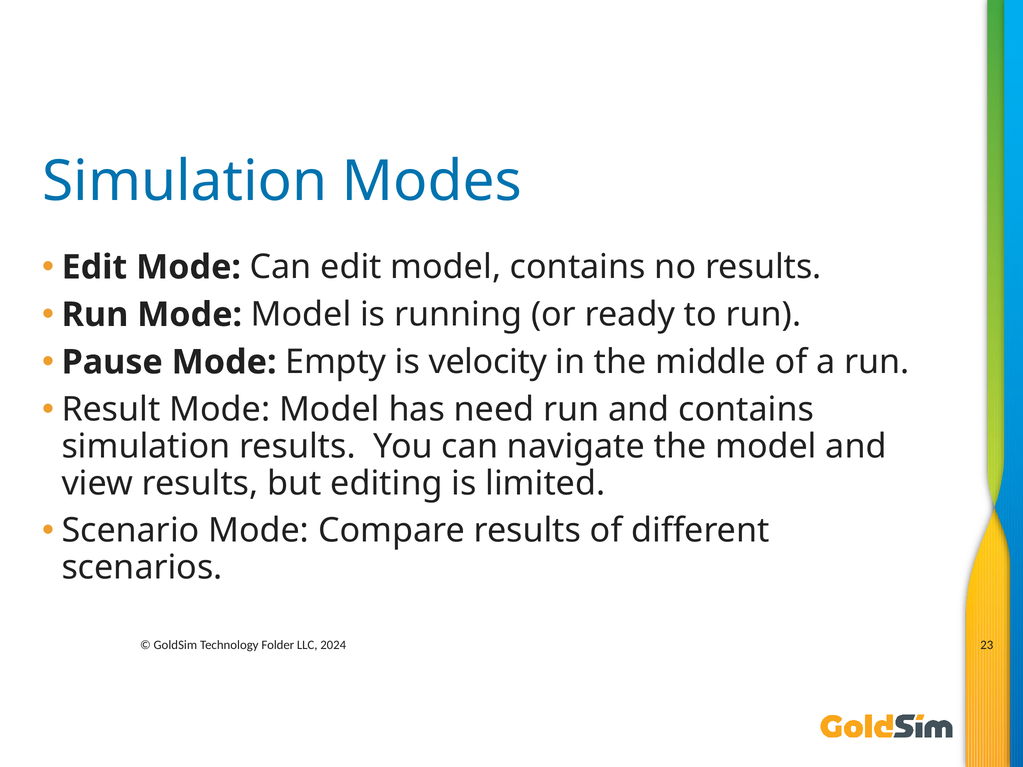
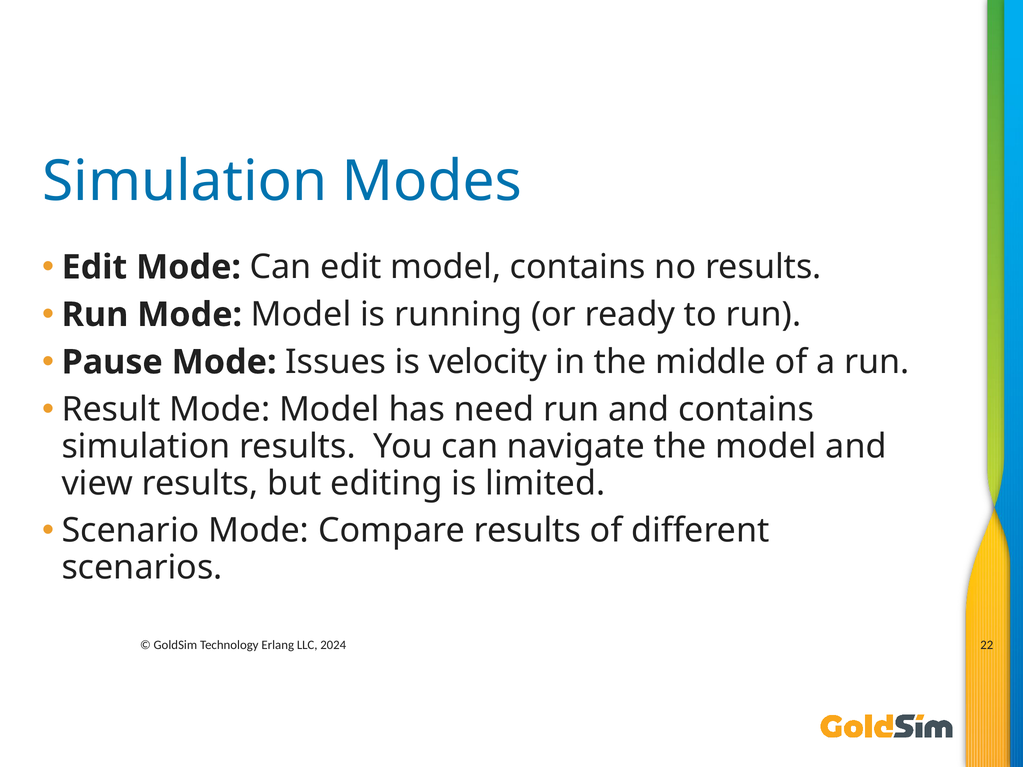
Empty: Empty -> Issues
Folder: Folder -> Erlang
23: 23 -> 22
